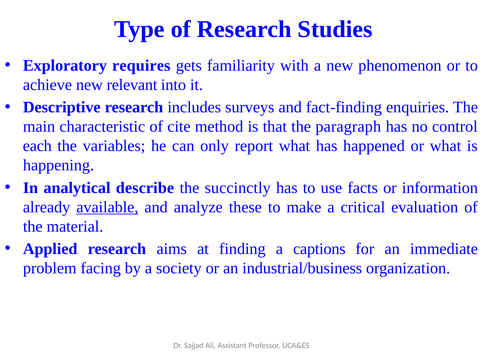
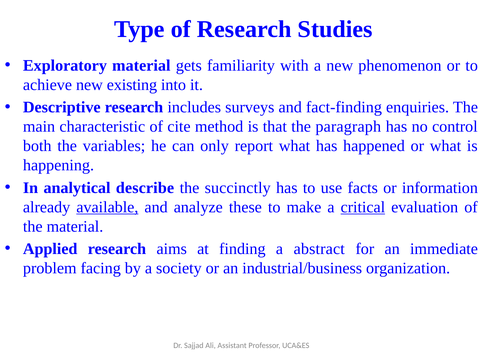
Exploratory requires: requires -> material
relevant: relevant -> existing
each: each -> both
critical underline: none -> present
captions: captions -> abstract
